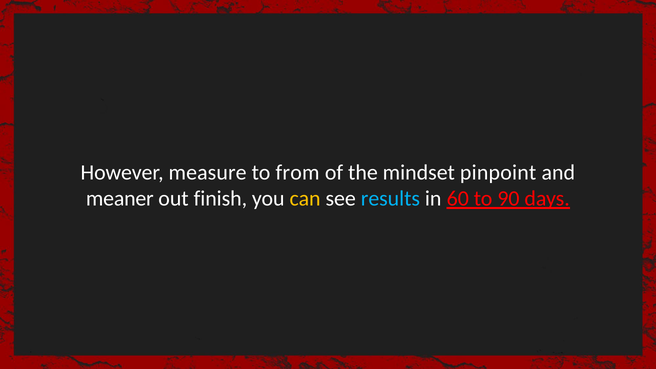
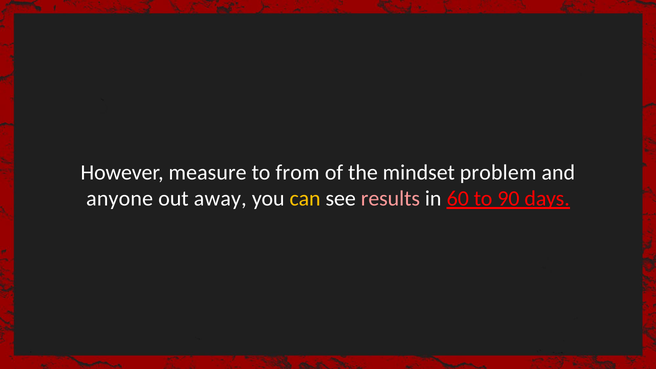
pinpoint: pinpoint -> problem
meaner: meaner -> anyone
finish: finish -> away
results colour: light blue -> pink
